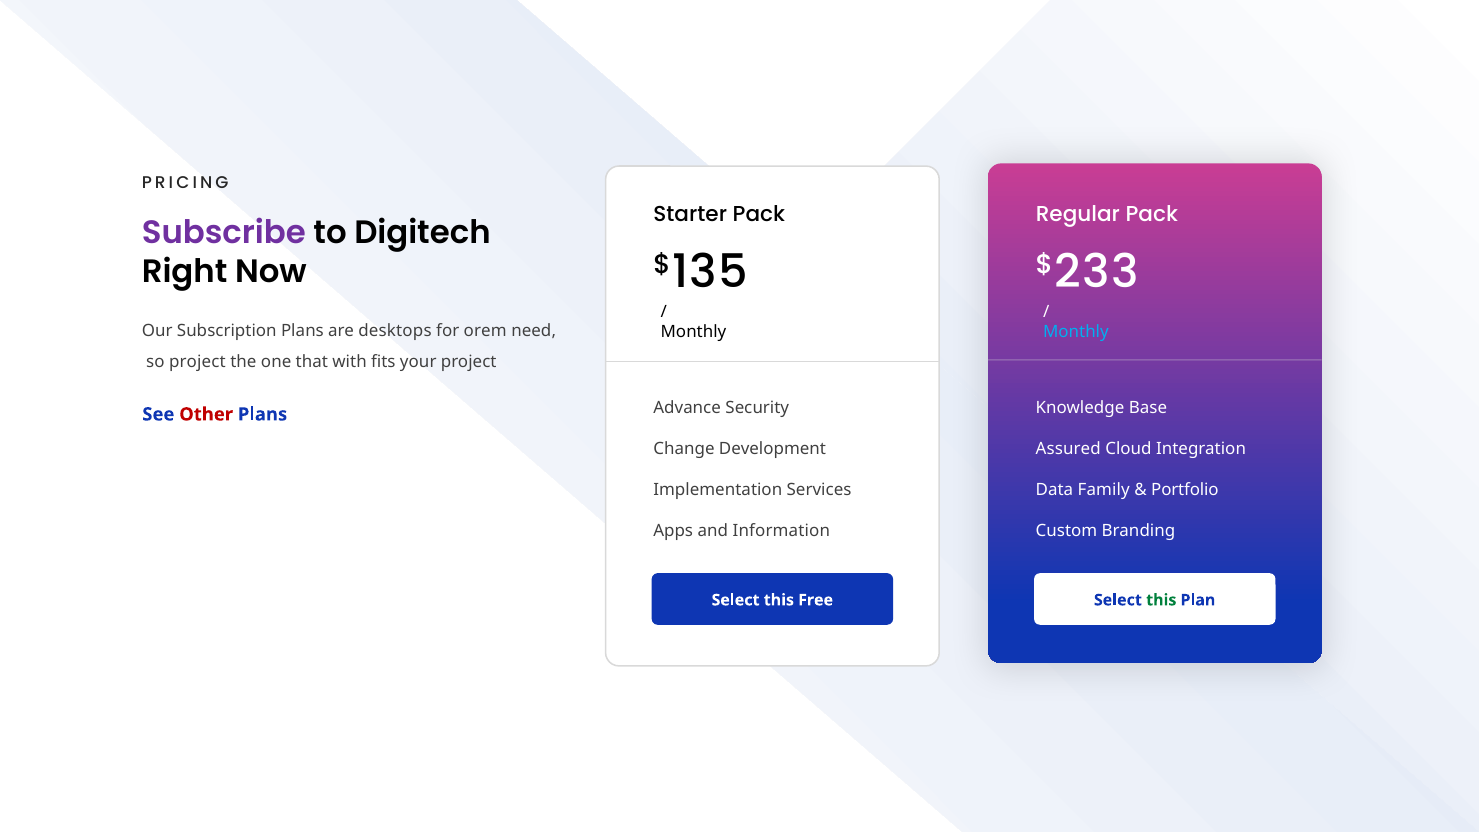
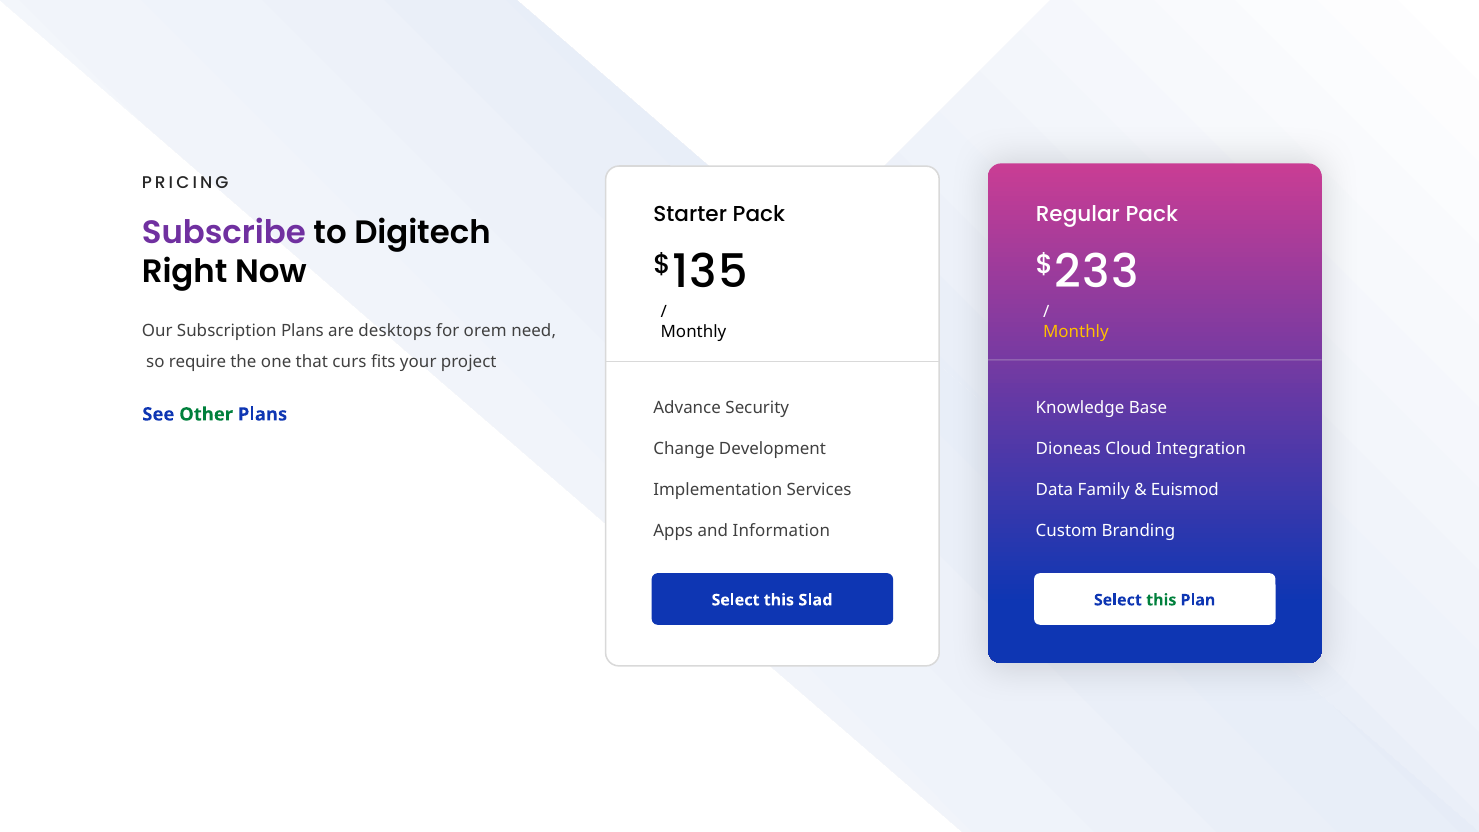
Monthly at (1076, 332) colour: light blue -> yellow
so project: project -> require
with: with -> curs
Other colour: red -> green
Assured: Assured -> Dioneas
Portfolio: Portfolio -> Euismod
Free: Free -> Slad
